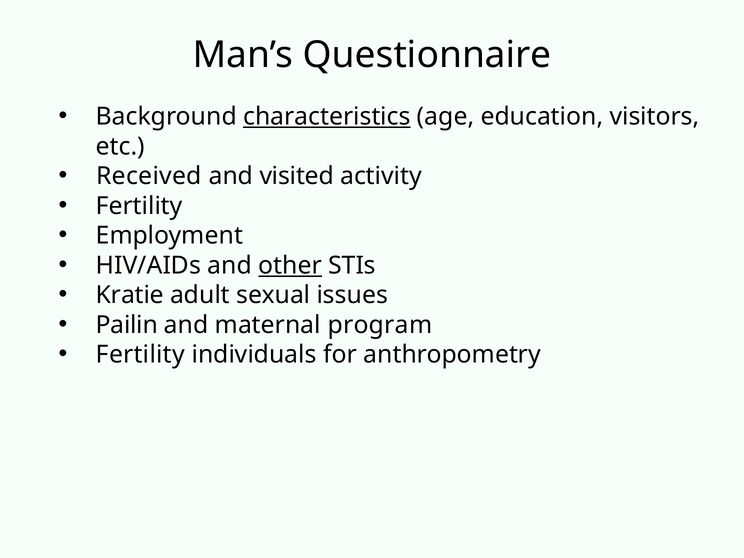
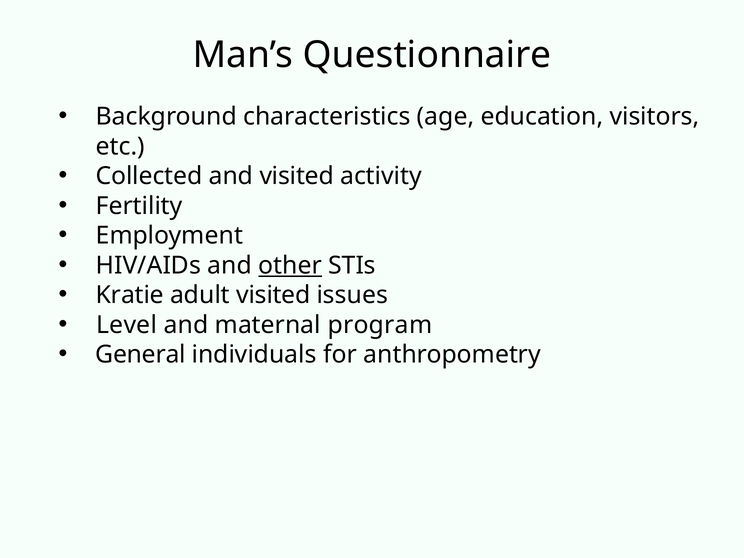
characteristics underline: present -> none
Received: Received -> Collected
adult sexual: sexual -> visited
Pailin: Pailin -> Level
Fertility at (140, 355): Fertility -> General
